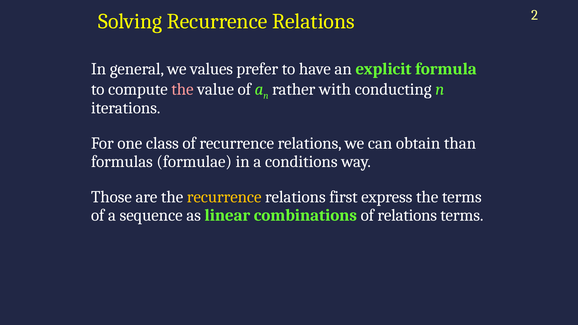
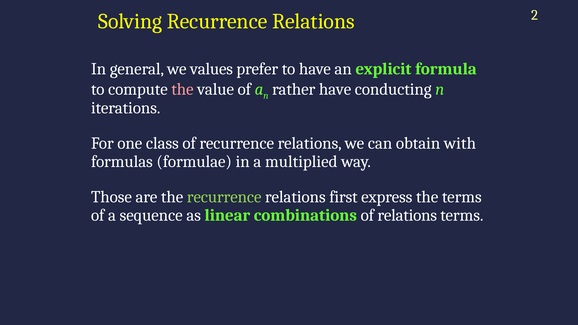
rather with: with -> have
than: than -> with
conditions: conditions -> multiplied
recurrence at (224, 197) colour: yellow -> light green
